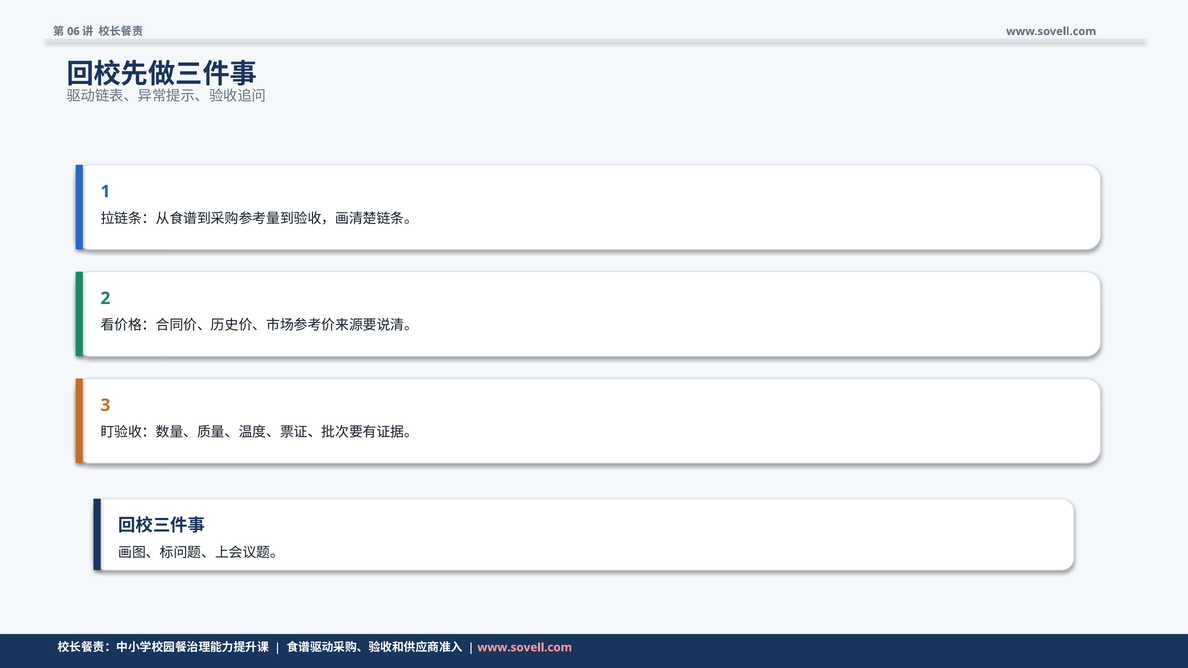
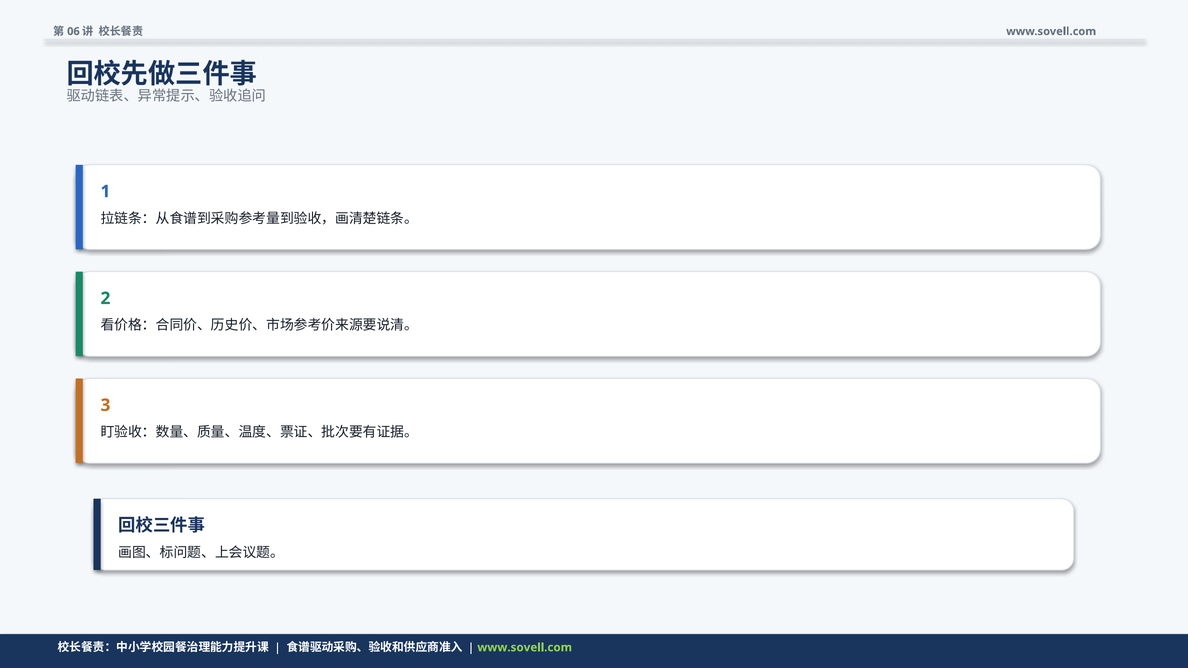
www.sovell.com at (525, 648) colour: pink -> light green
